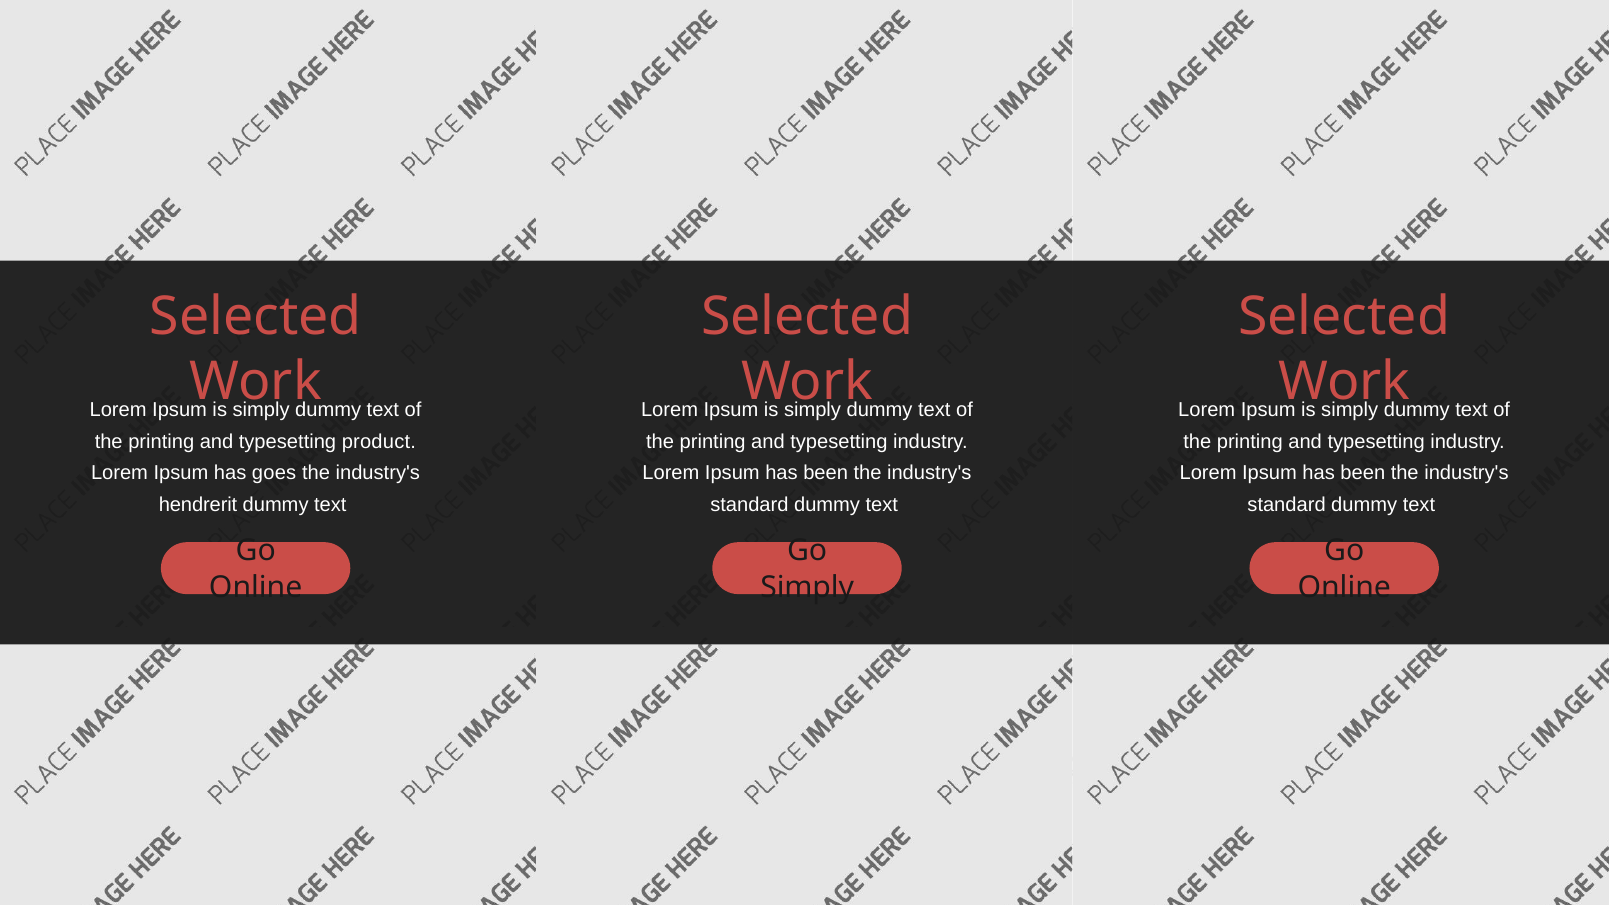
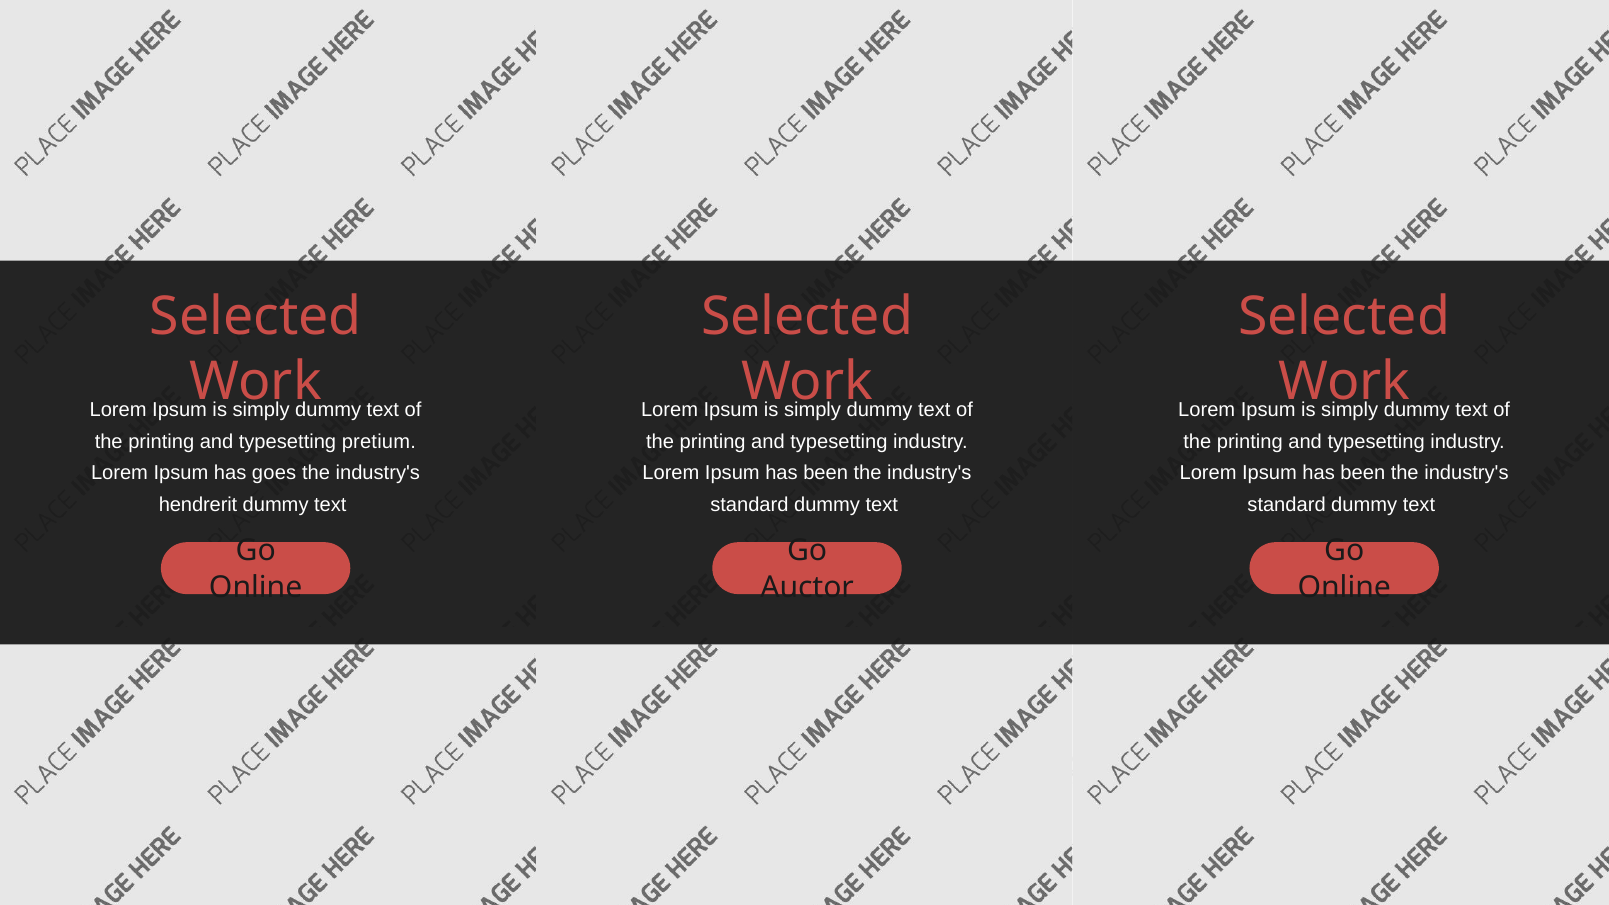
product: product -> pretium
Simply at (807, 587): Simply -> Auctor
